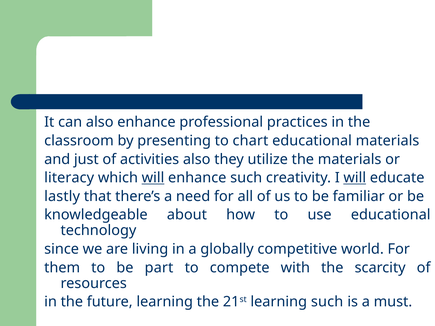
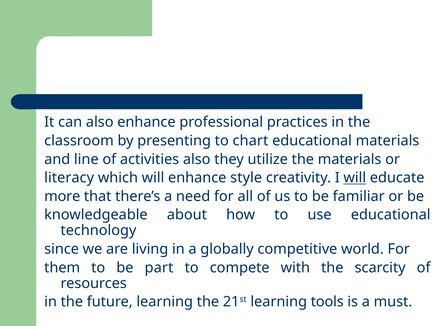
just: just -> line
will at (153, 178) underline: present -> none
enhance such: such -> style
lastly: lastly -> more
learning such: such -> tools
